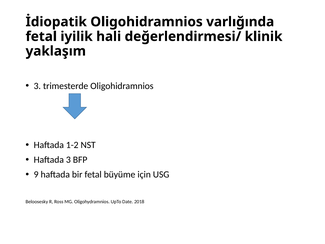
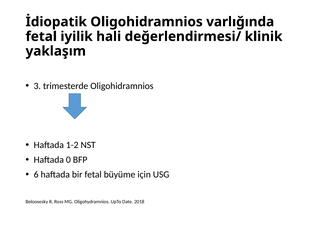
Haftada 3: 3 -> 0
9: 9 -> 6
